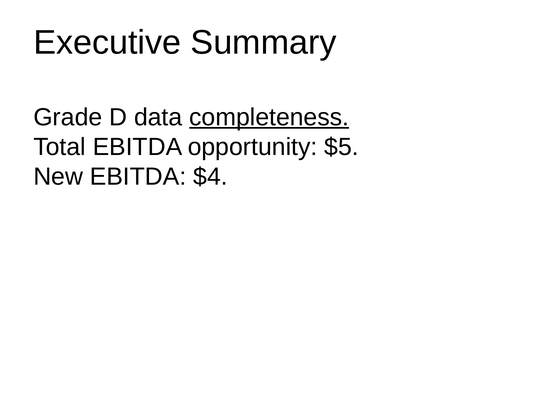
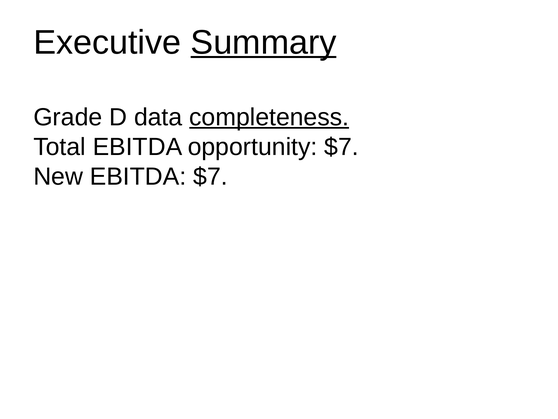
Summary underline: none -> present
opportunity $5: $5 -> $7
EBITDA $4: $4 -> $7
